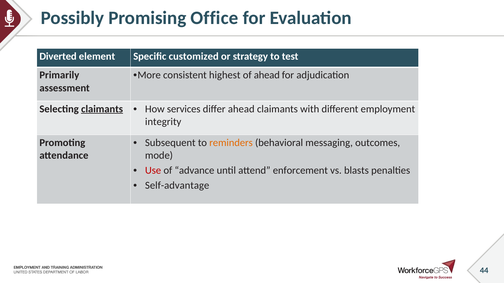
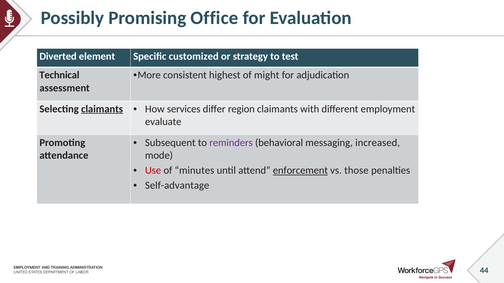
of ahead: ahead -> might
Primarily: Primarily -> Technical
differ ahead: ahead -> region
integrity: integrity -> evaluate
reminders colour: orange -> purple
outcomes: outcomes -> increased
advance: advance -> minutes
enforcement underline: none -> present
blasts: blasts -> those
